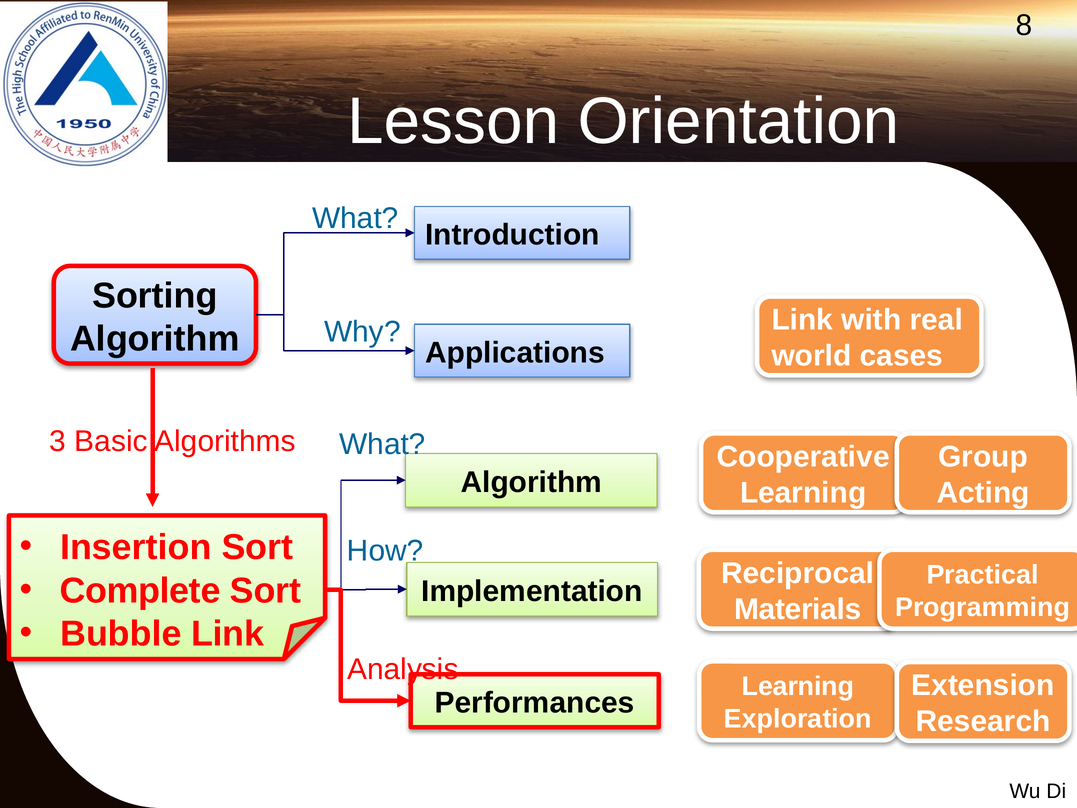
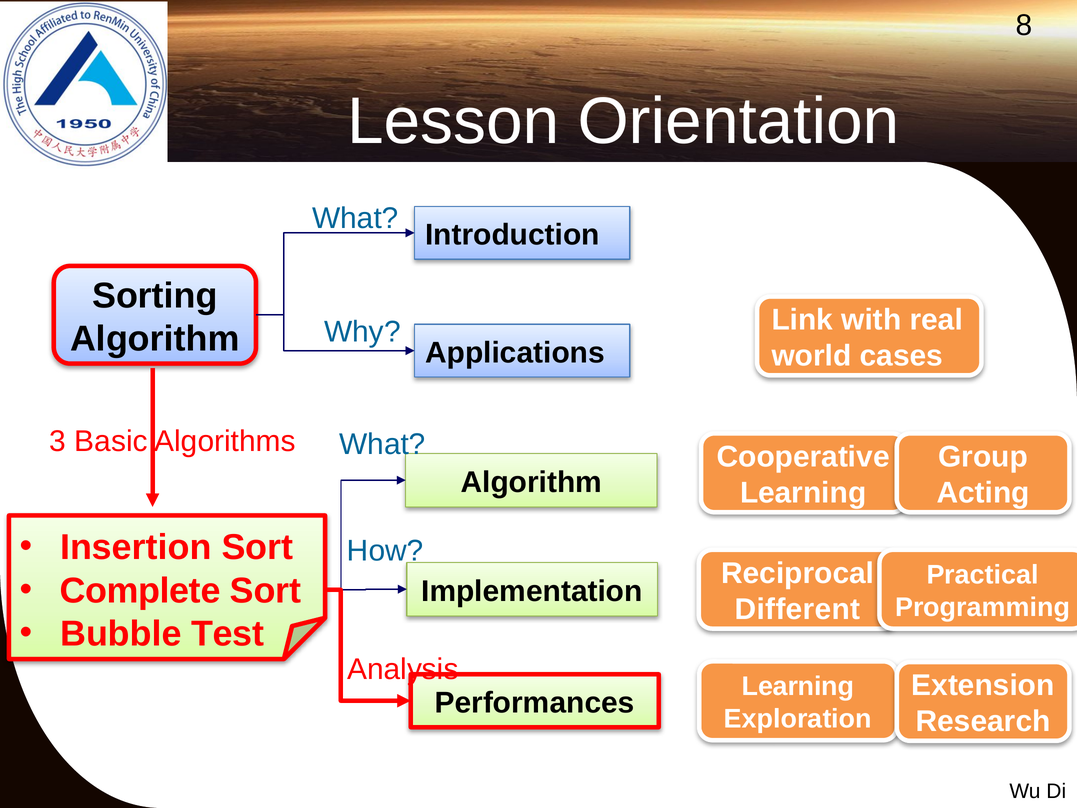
Materials: Materials -> Different
Bubble Link: Link -> Test
